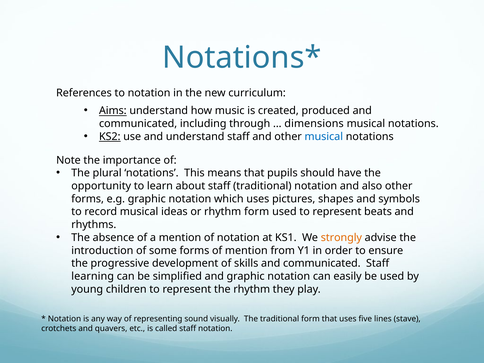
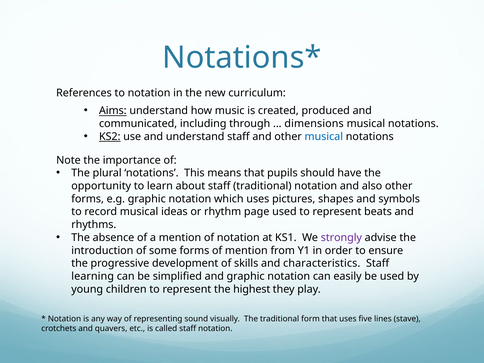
rhythm form: form -> page
strongly colour: orange -> purple
skills and communicated: communicated -> characteristics
the rhythm: rhythm -> highest
